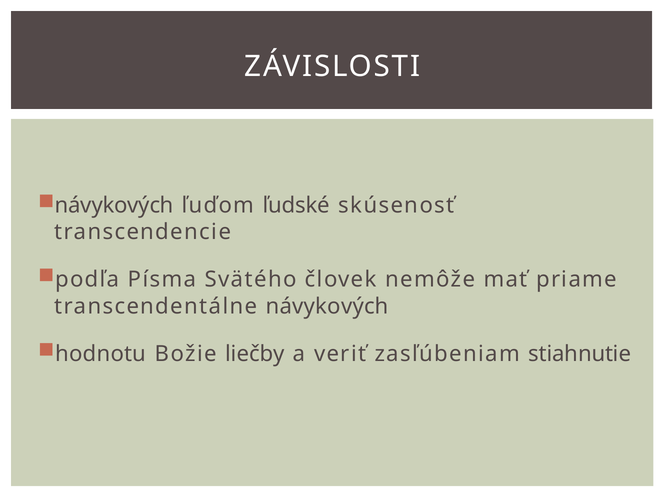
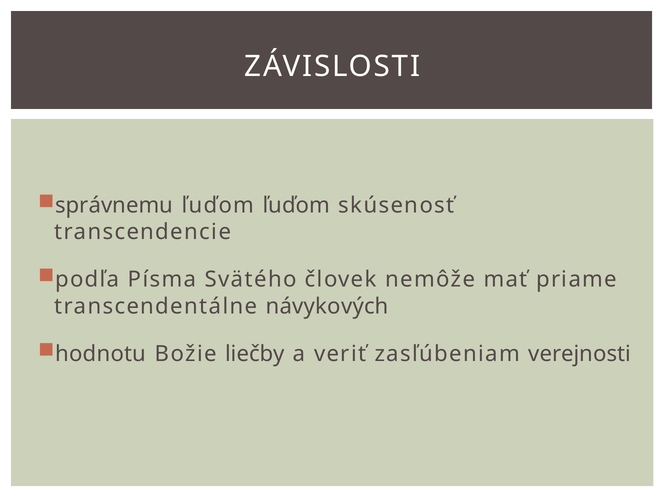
návykových at (114, 205): návykových -> správnemu
ľuďom ľudské: ľudské -> ľuďom
stiahnutie: stiahnutie -> verejnosti
